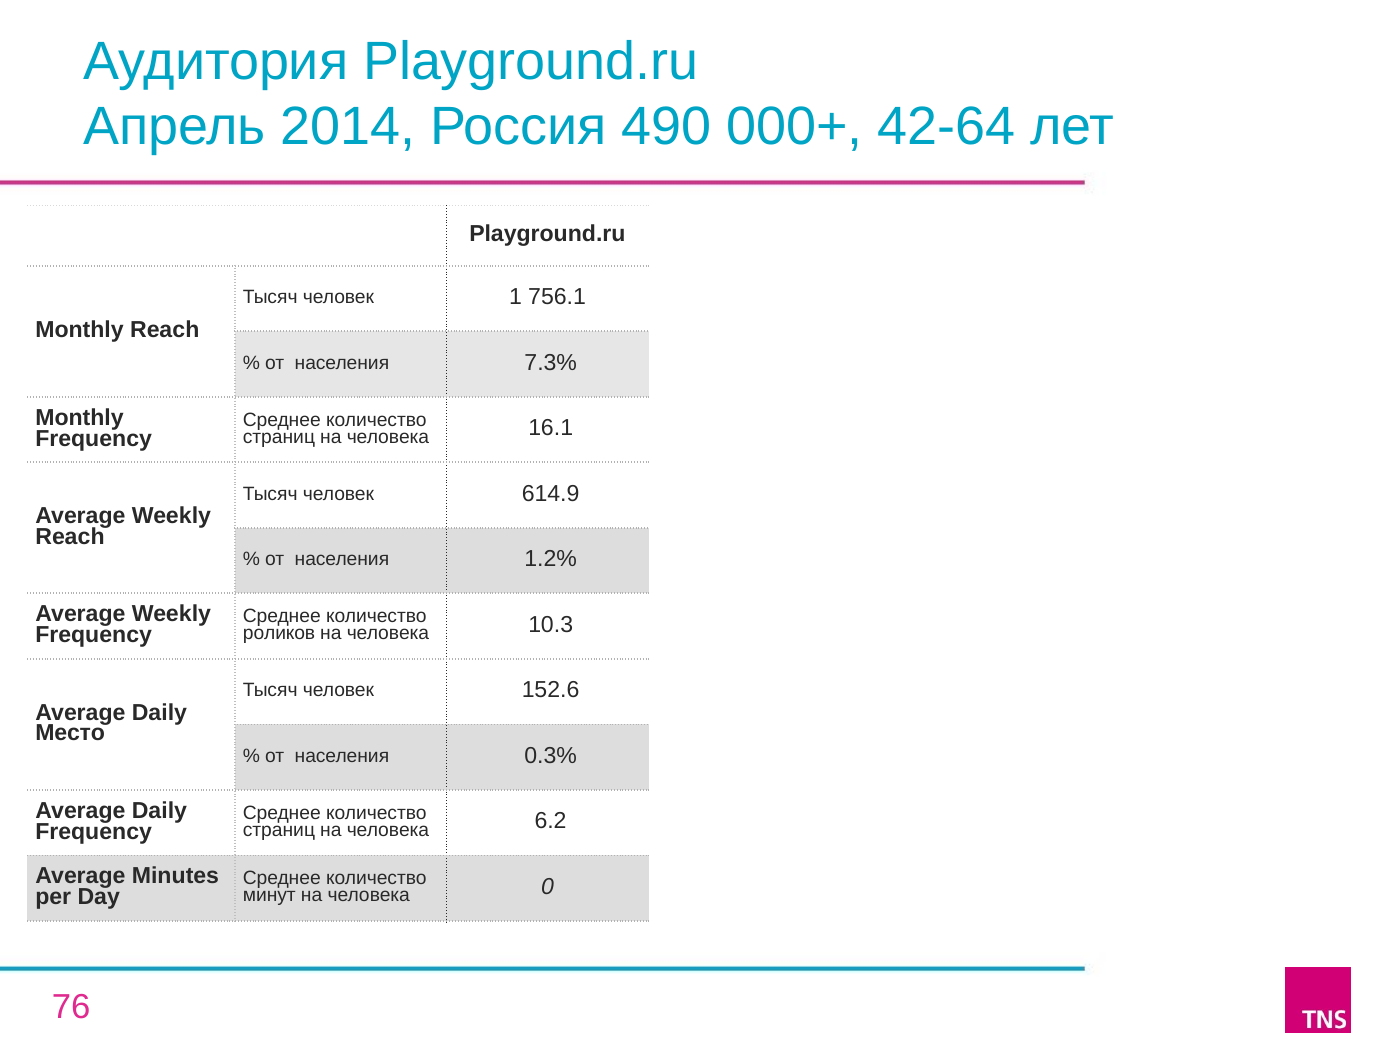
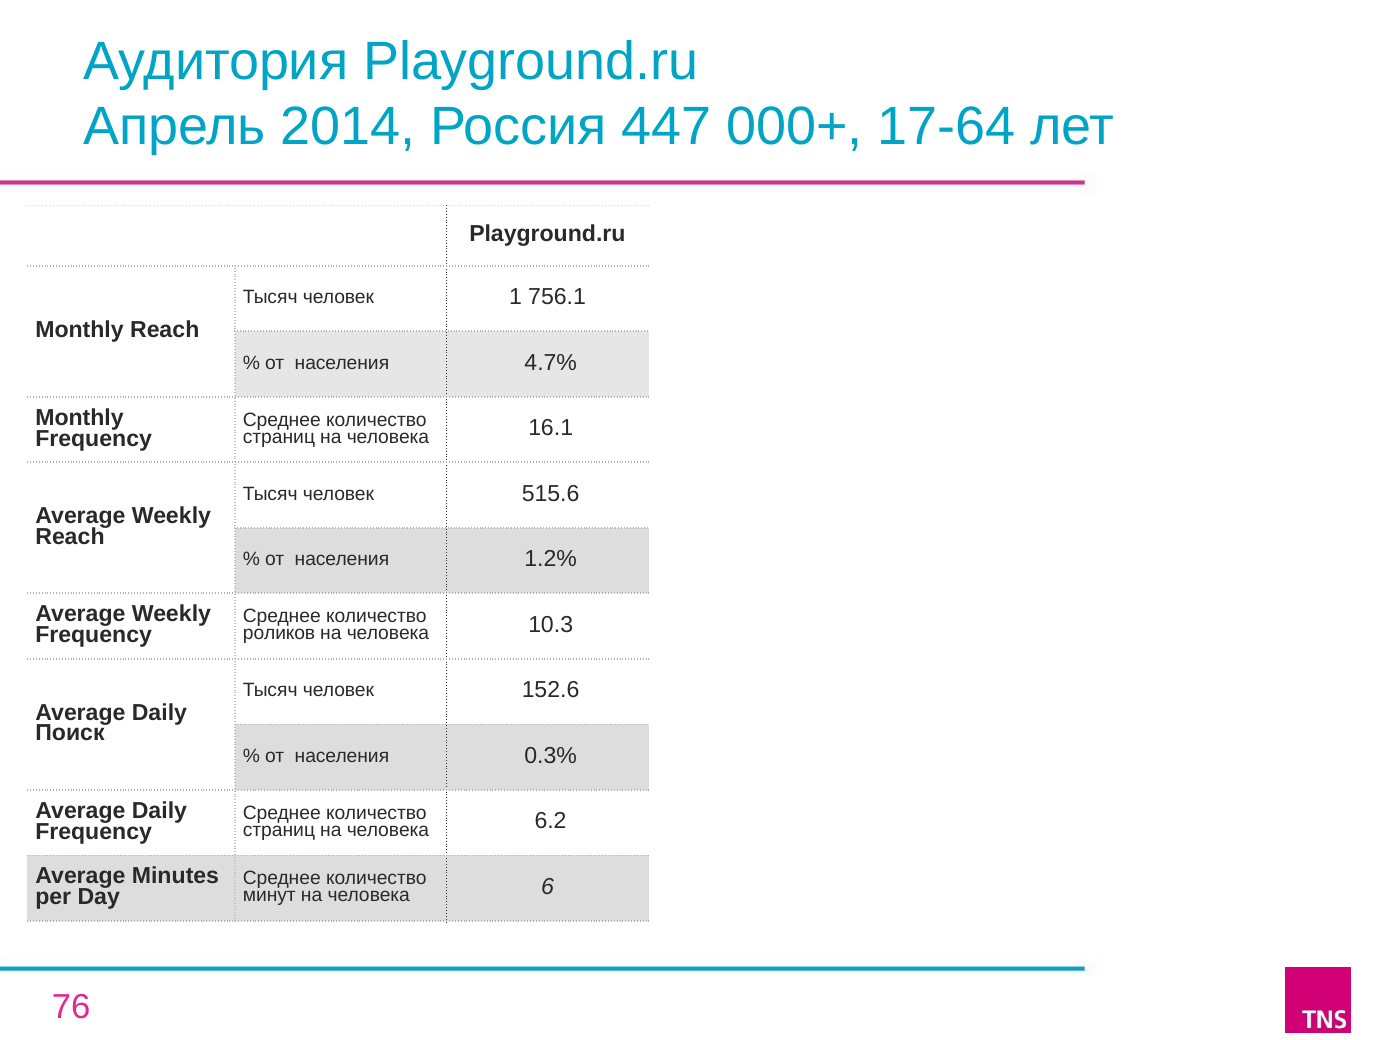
490: 490 -> 447
42-64: 42-64 -> 17-64
7.3%: 7.3% -> 4.7%
614.9: 614.9 -> 515.6
Место: Место -> Поиск
0: 0 -> 6
